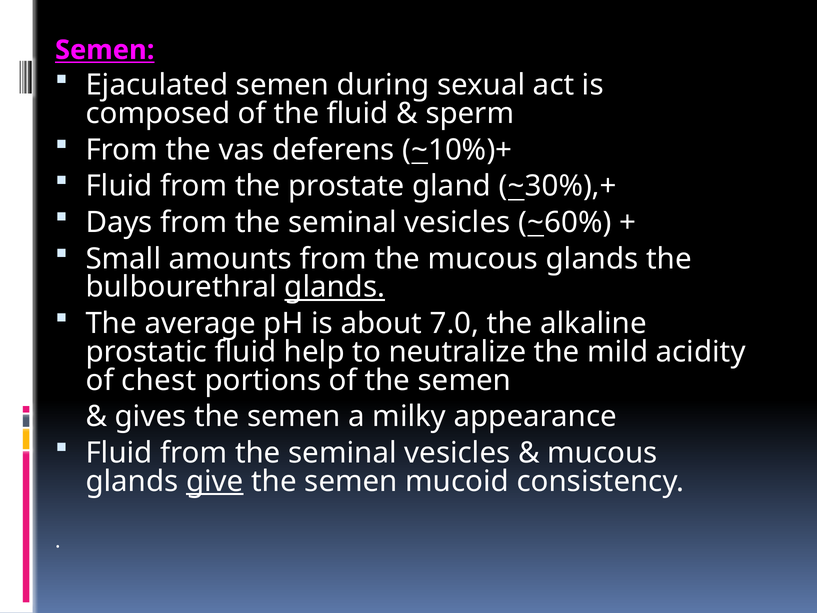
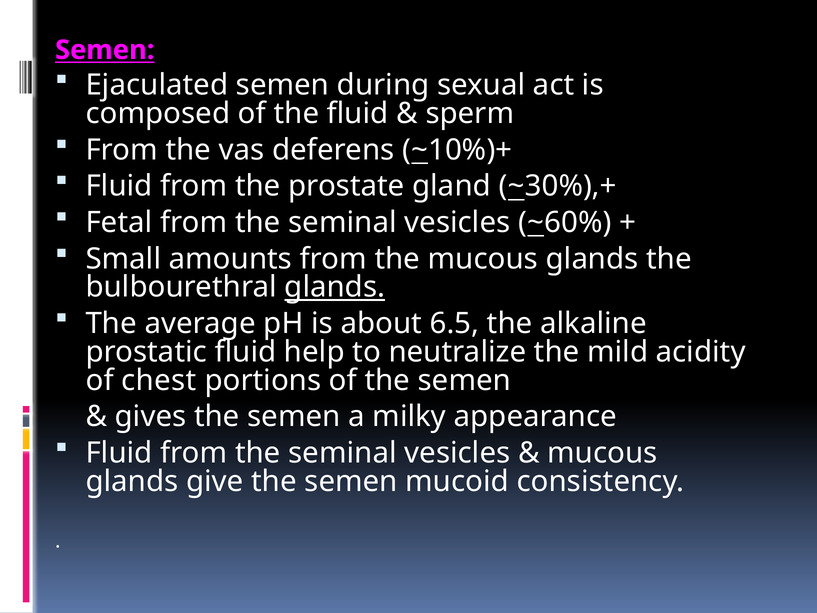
Days: Days -> Fetal
7.0: 7.0 -> 6.5
give underline: present -> none
